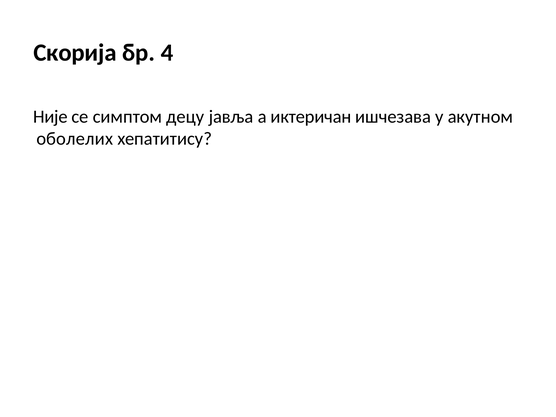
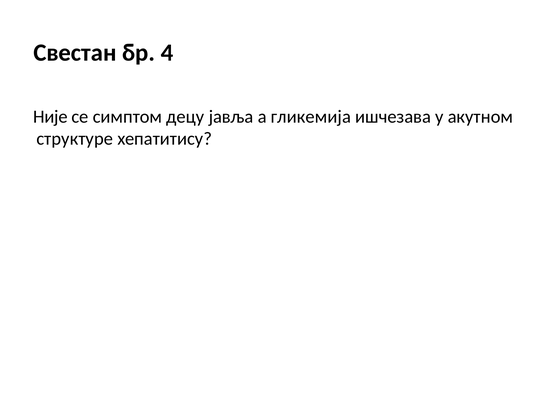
Скорија: Скорија -> Свестан
иктеричан: иктеричан -> гликемија
оболелих: оболелих -> структуре
